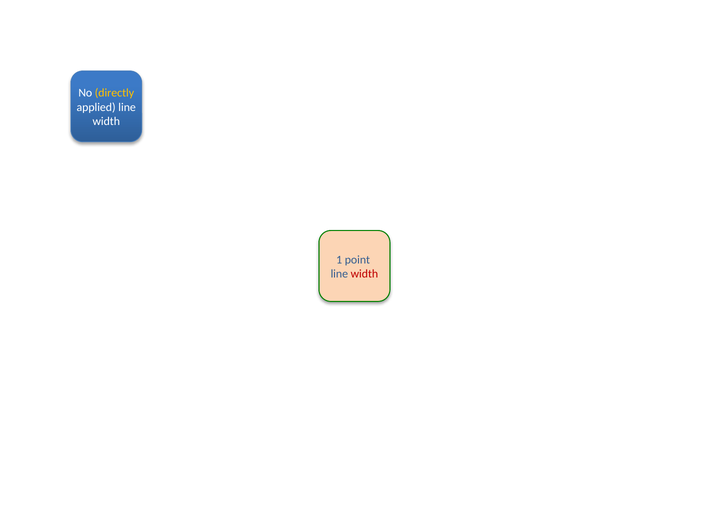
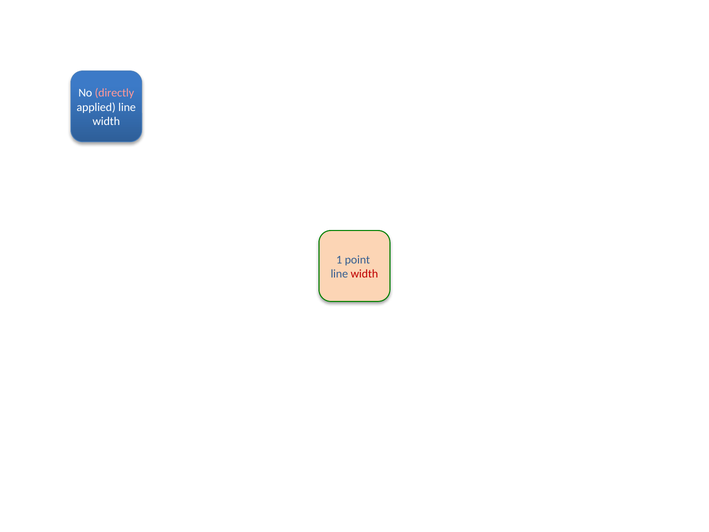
directly colour: yellow -> pink
